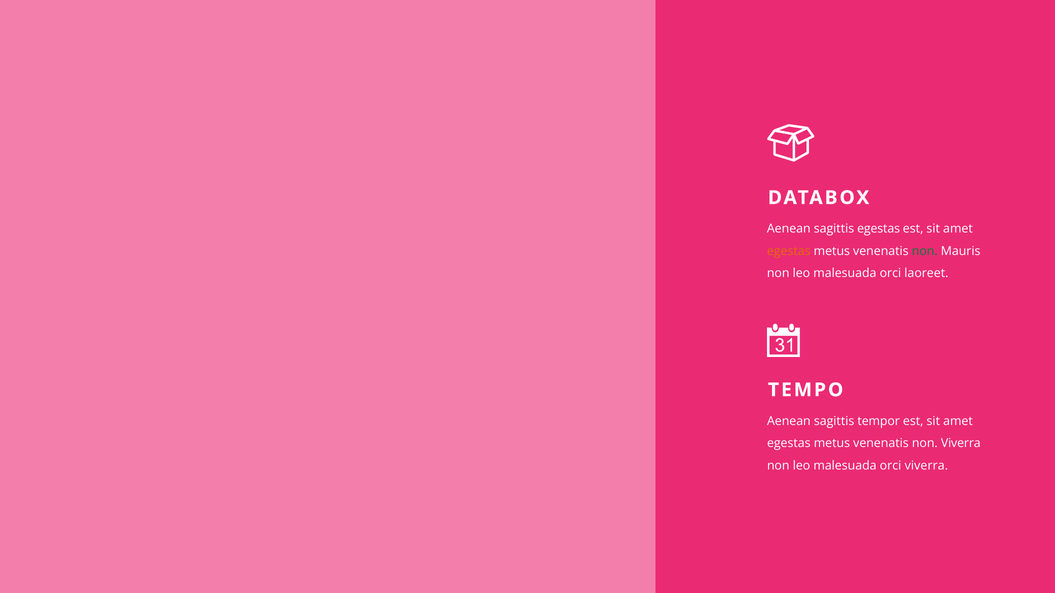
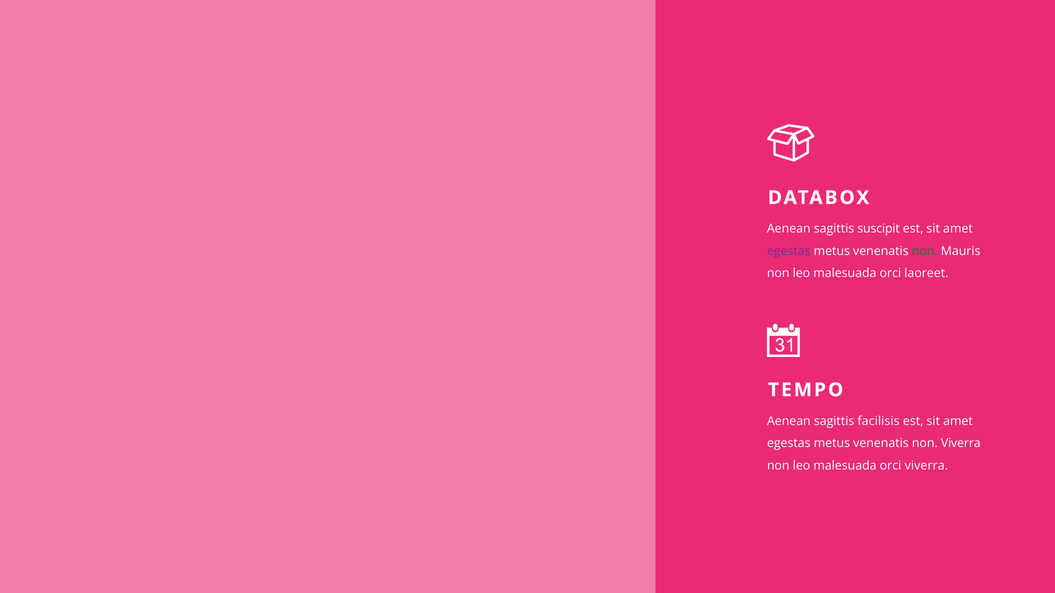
sagittis egestas: egestas -> suscipit
egestas at (789, 251) colour: orange -> purple
tempor: tempor -> facilisis
